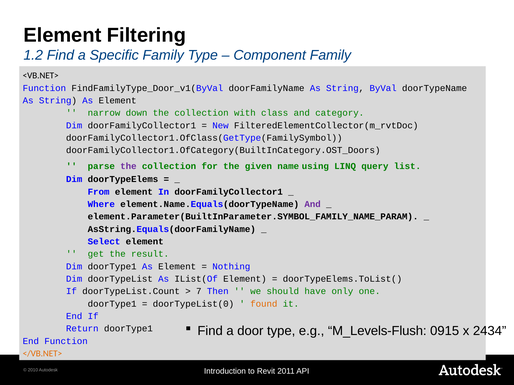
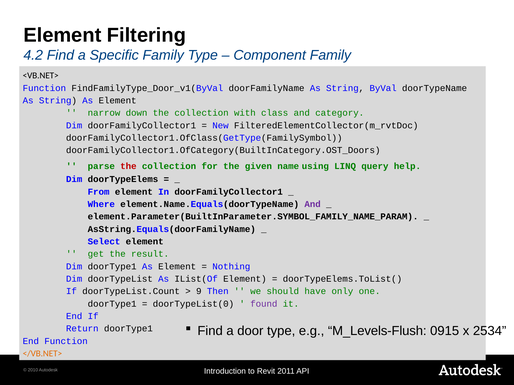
1.2: 1.2 -> 4.2
the at (128, 166) colour: purple -> red
list: list -> help
7: 7 -> 9
found colour: orange -> purple
2434: 2434 -> 2534
